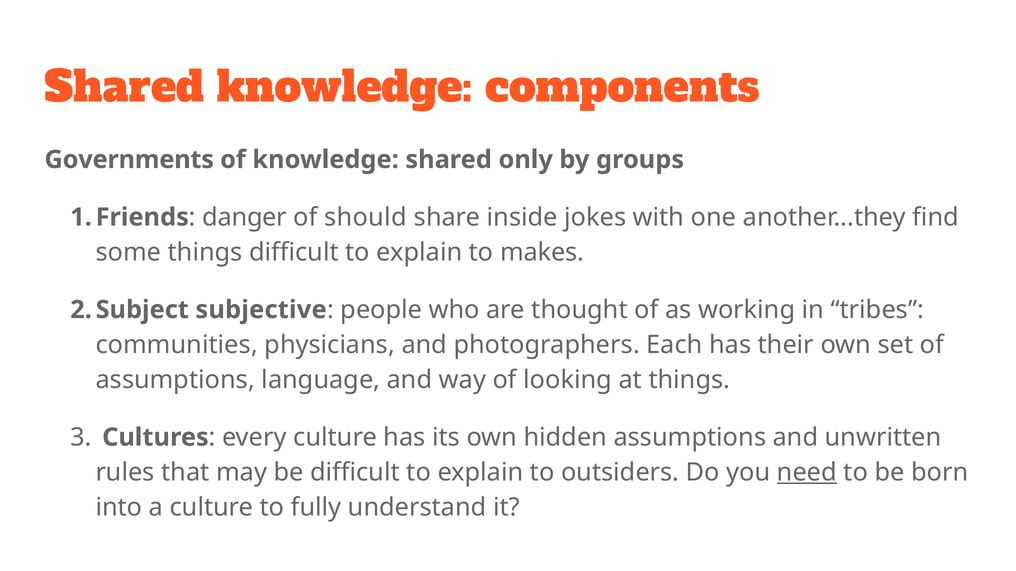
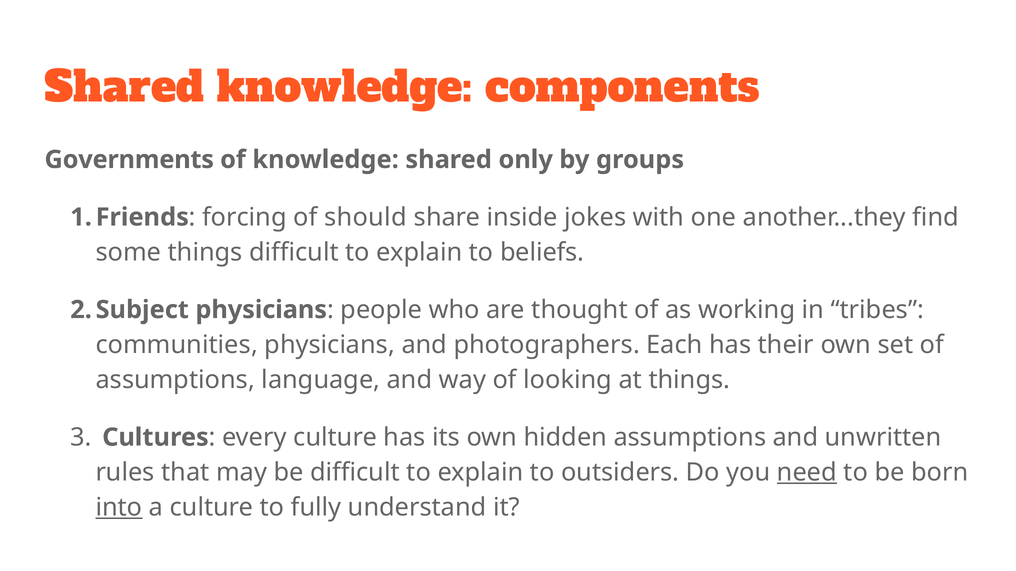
danger: danger -> forcing
makes: makes -> beliefs
subjective at (261, 310): subjective -> physicians
into underline: none -> present
